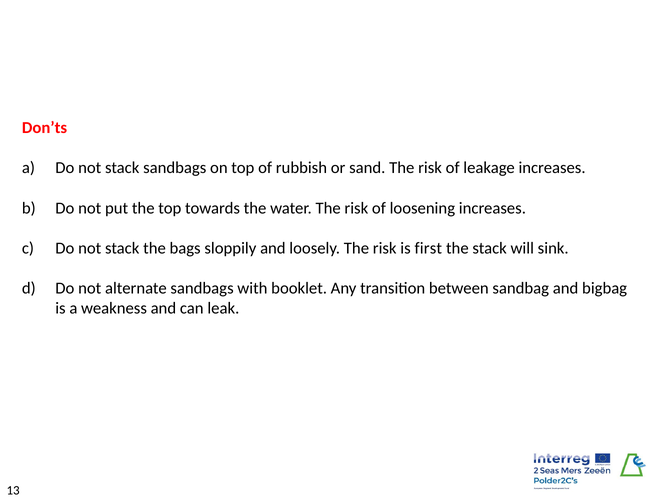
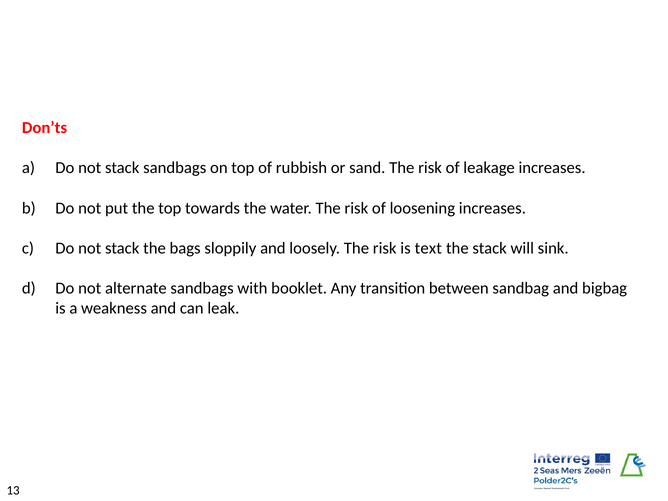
first: first -> text
